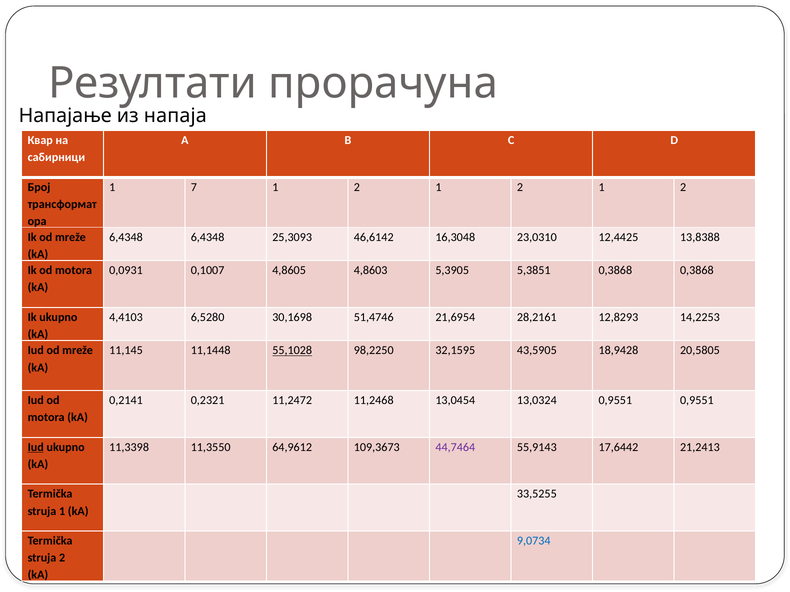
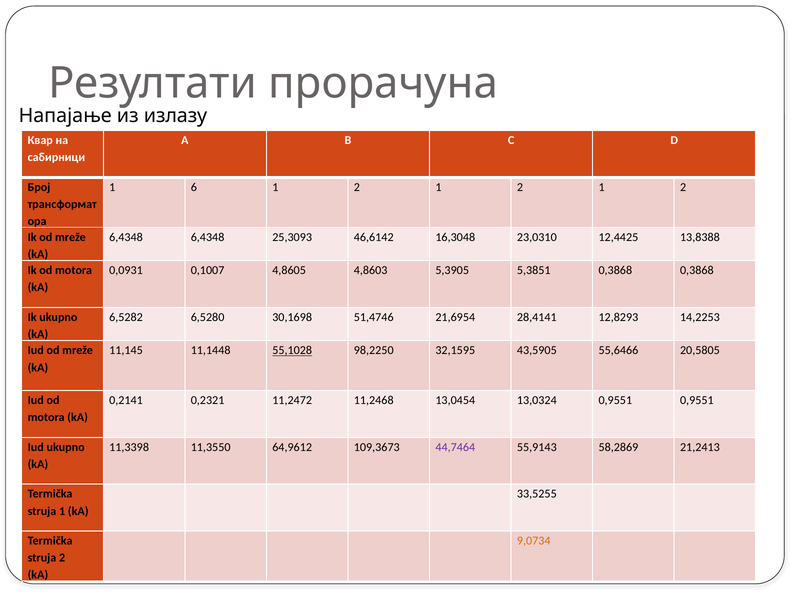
напаја: напаја -> излазу
7: 7 -> 6
4,4103: 4,4103 -> 6,5282
28,2161: 28,2161 -> 28,4141
18,9428: 18,9428 -> 55,6466
Iud at (36, 448) underline: present -> none
17,6442: 17,6442 -> 58,2869
9,0734 colour: blue -> orange
